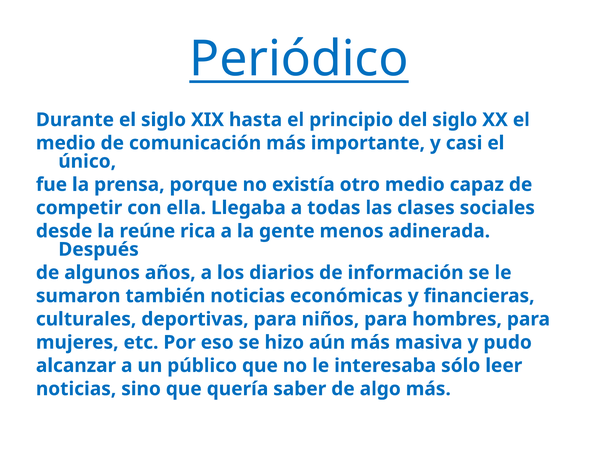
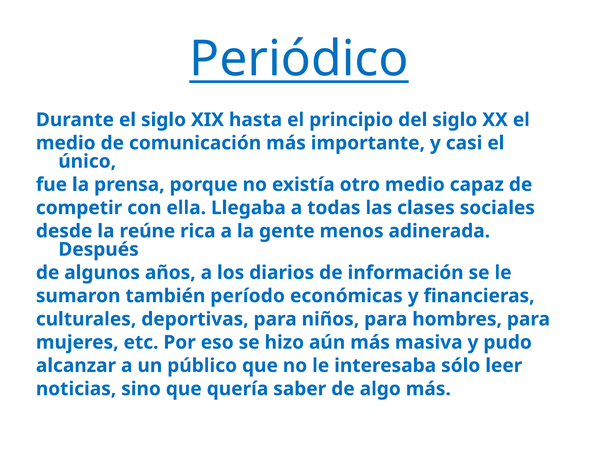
también noticias: noticias -> período
